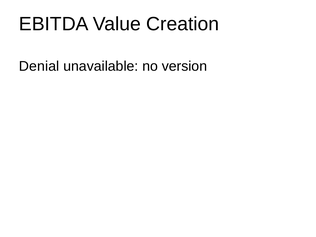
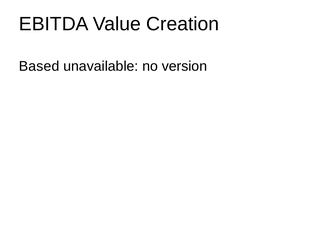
Denial: Denial -> Based
